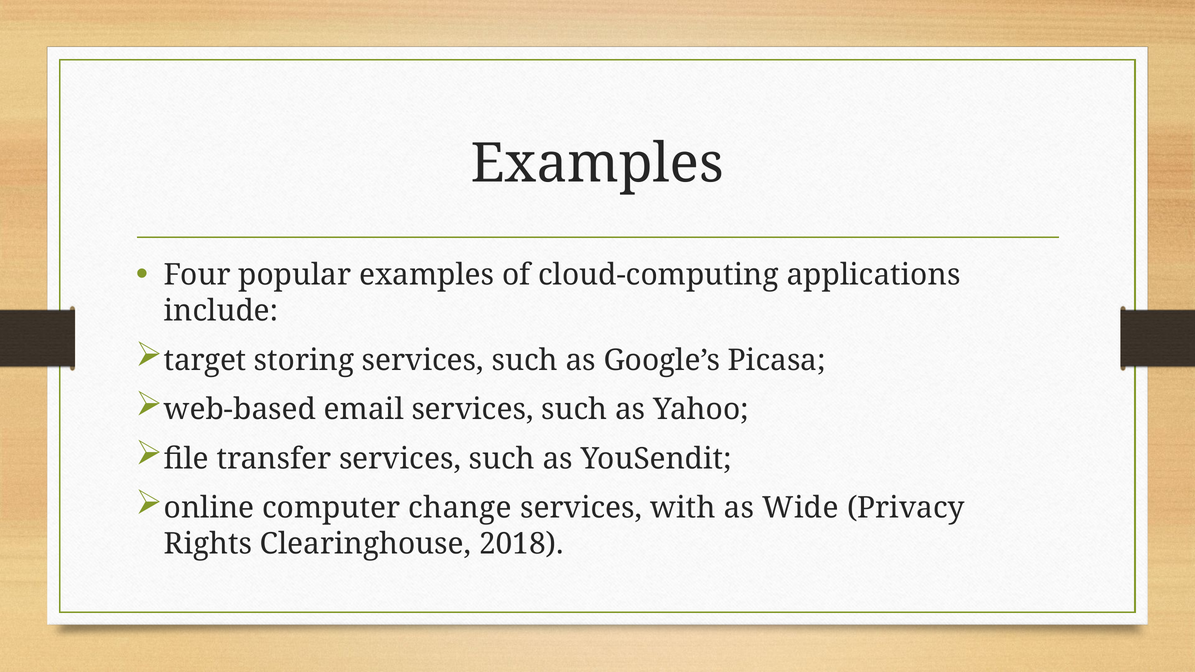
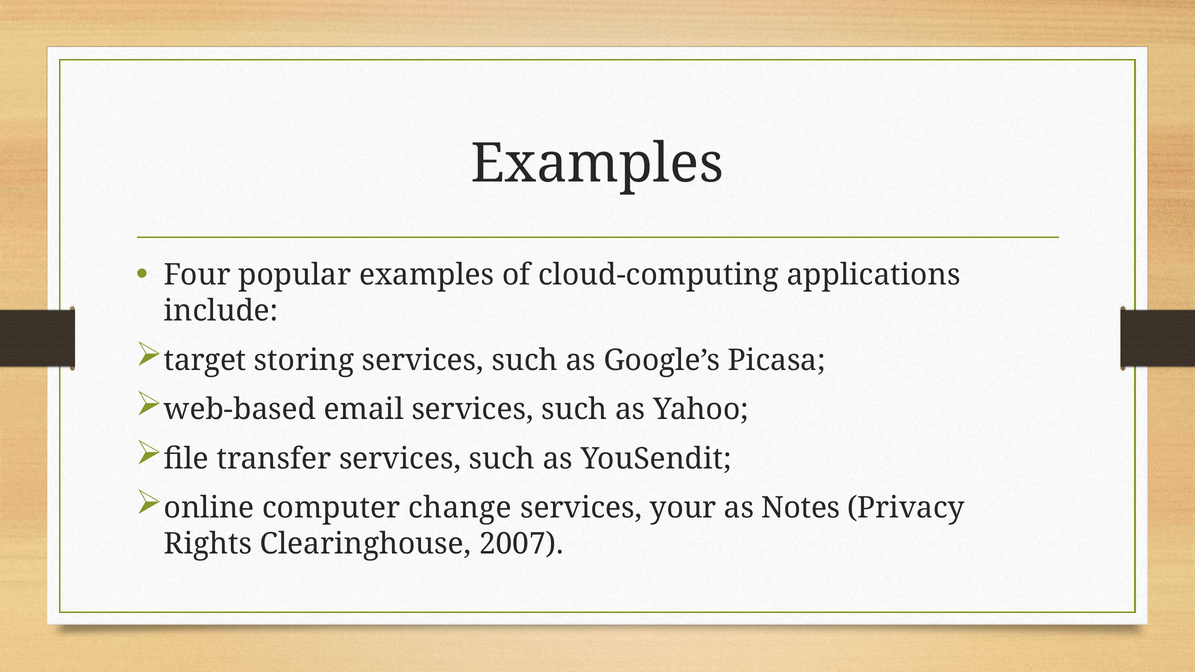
with: with -> your
Wide: Wide -> Notes
2018: 2018 -> 2007
